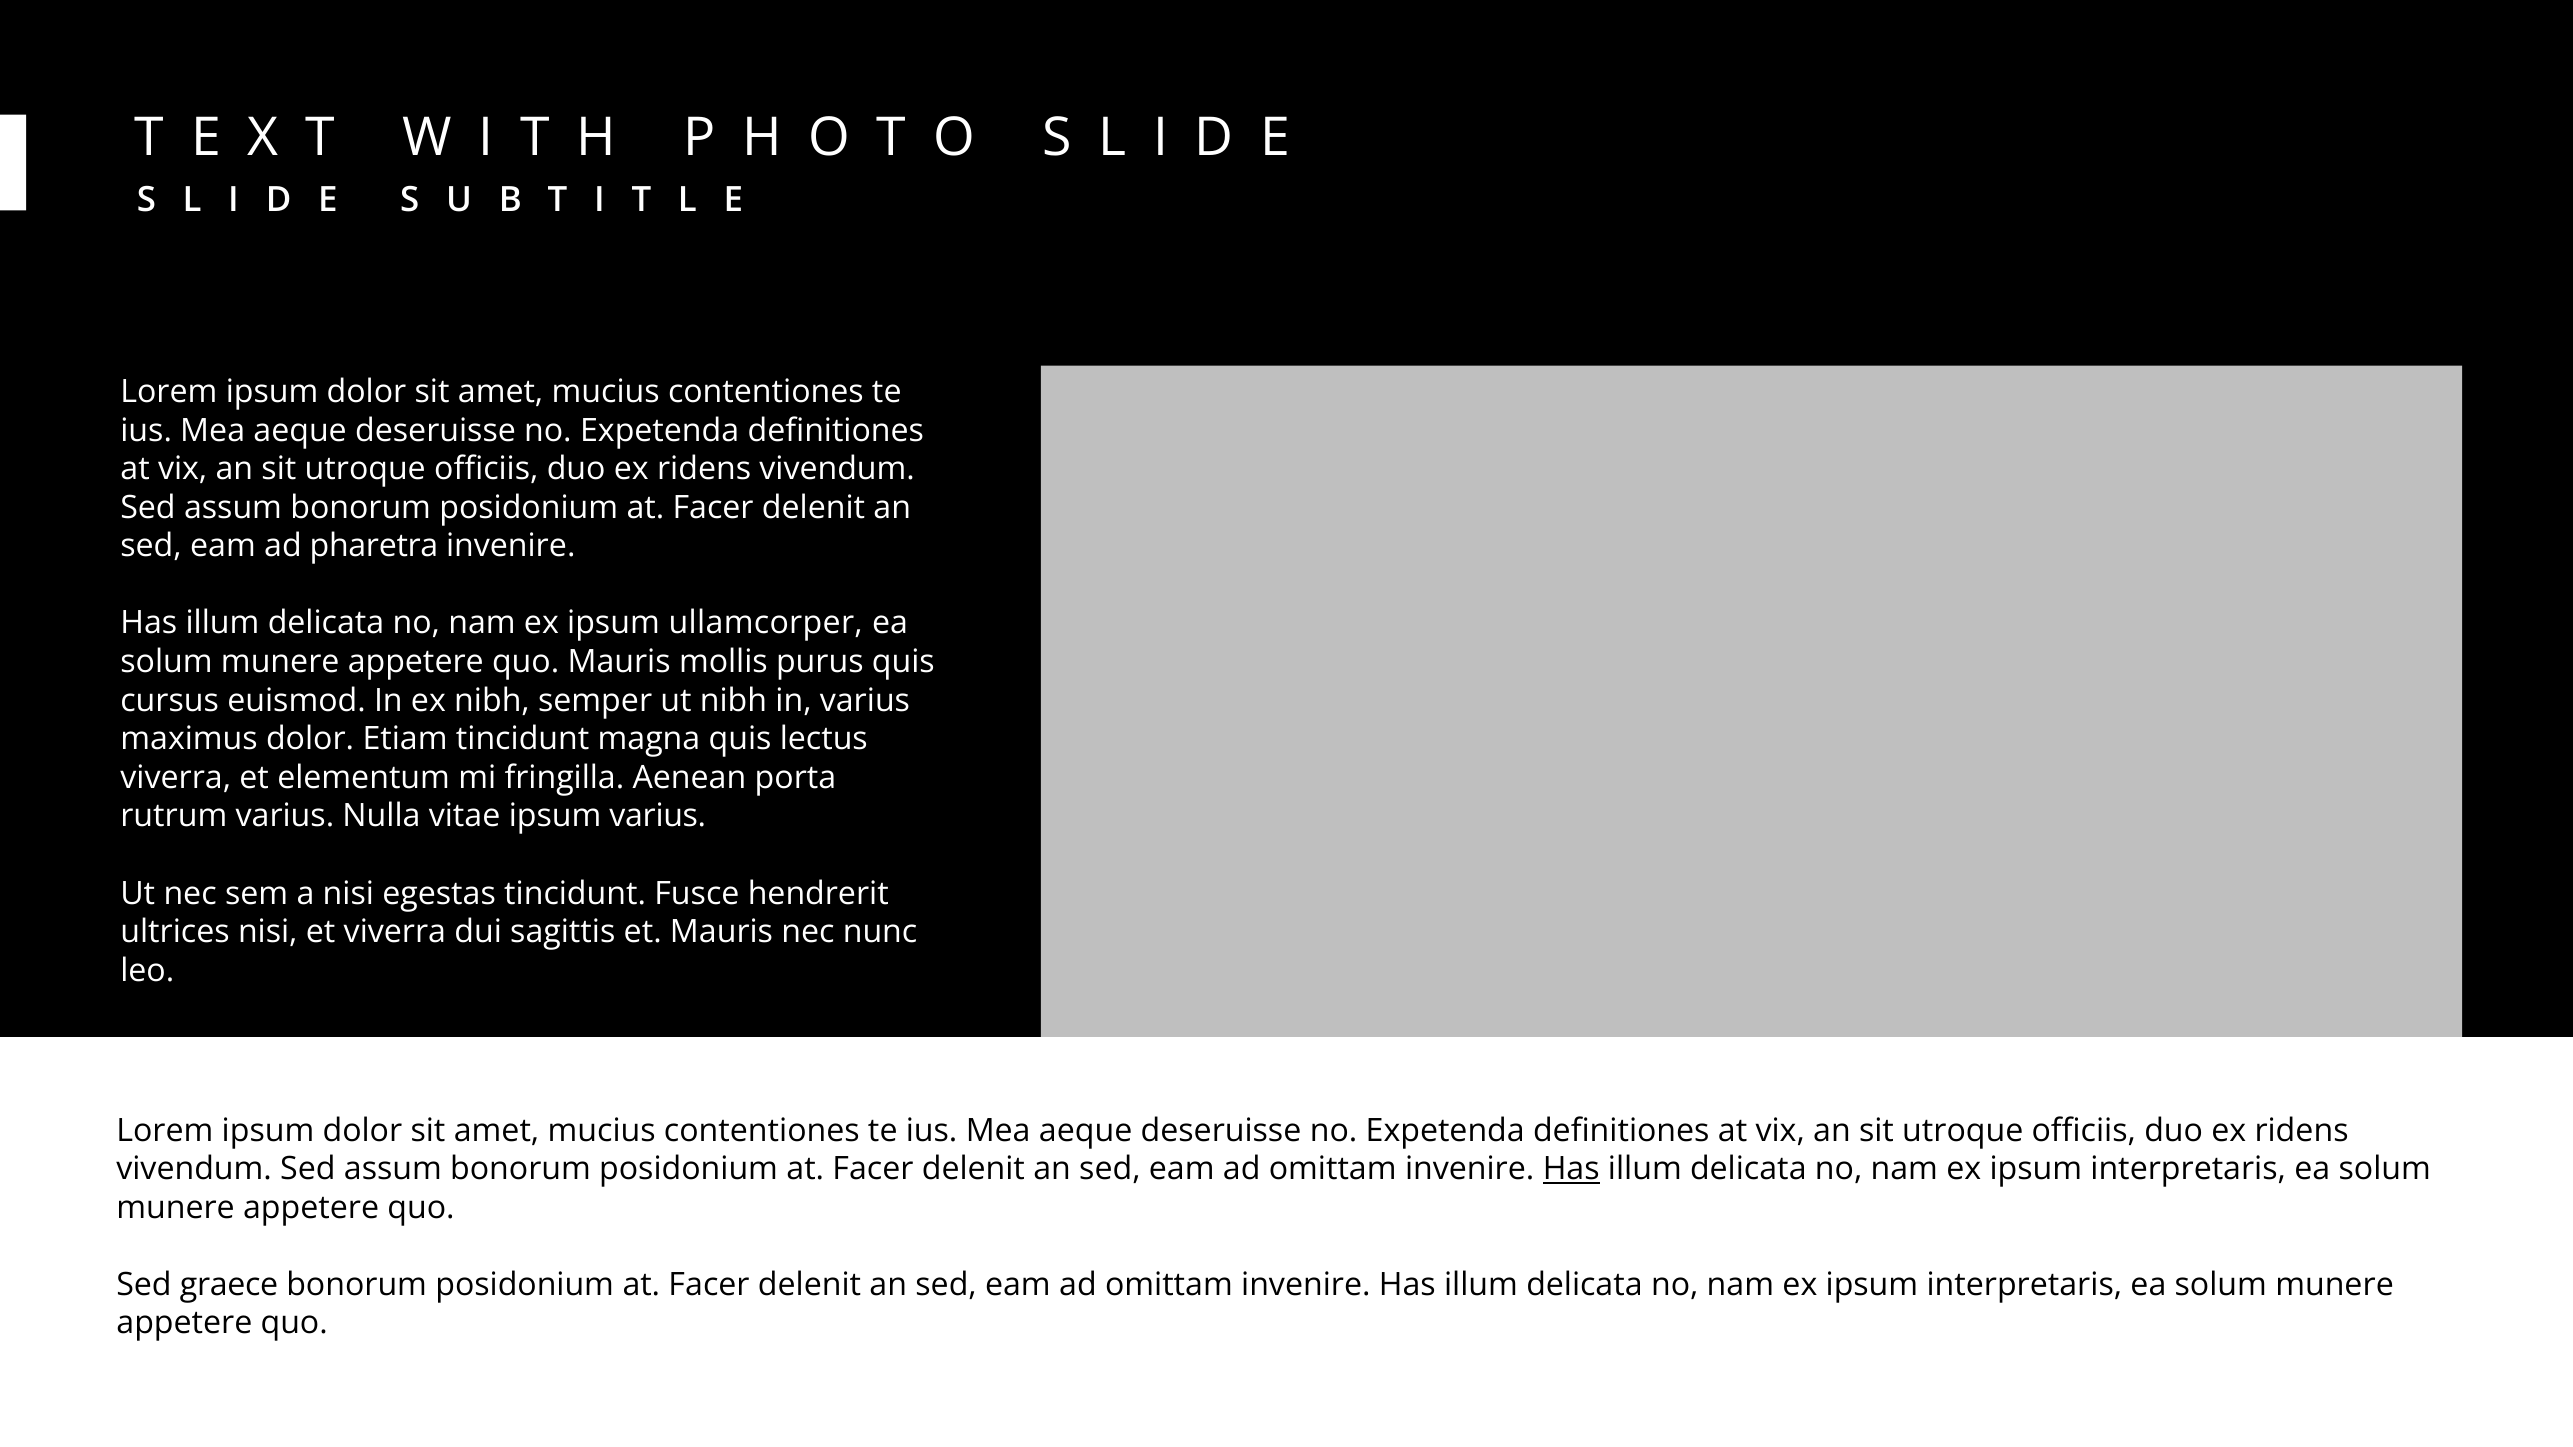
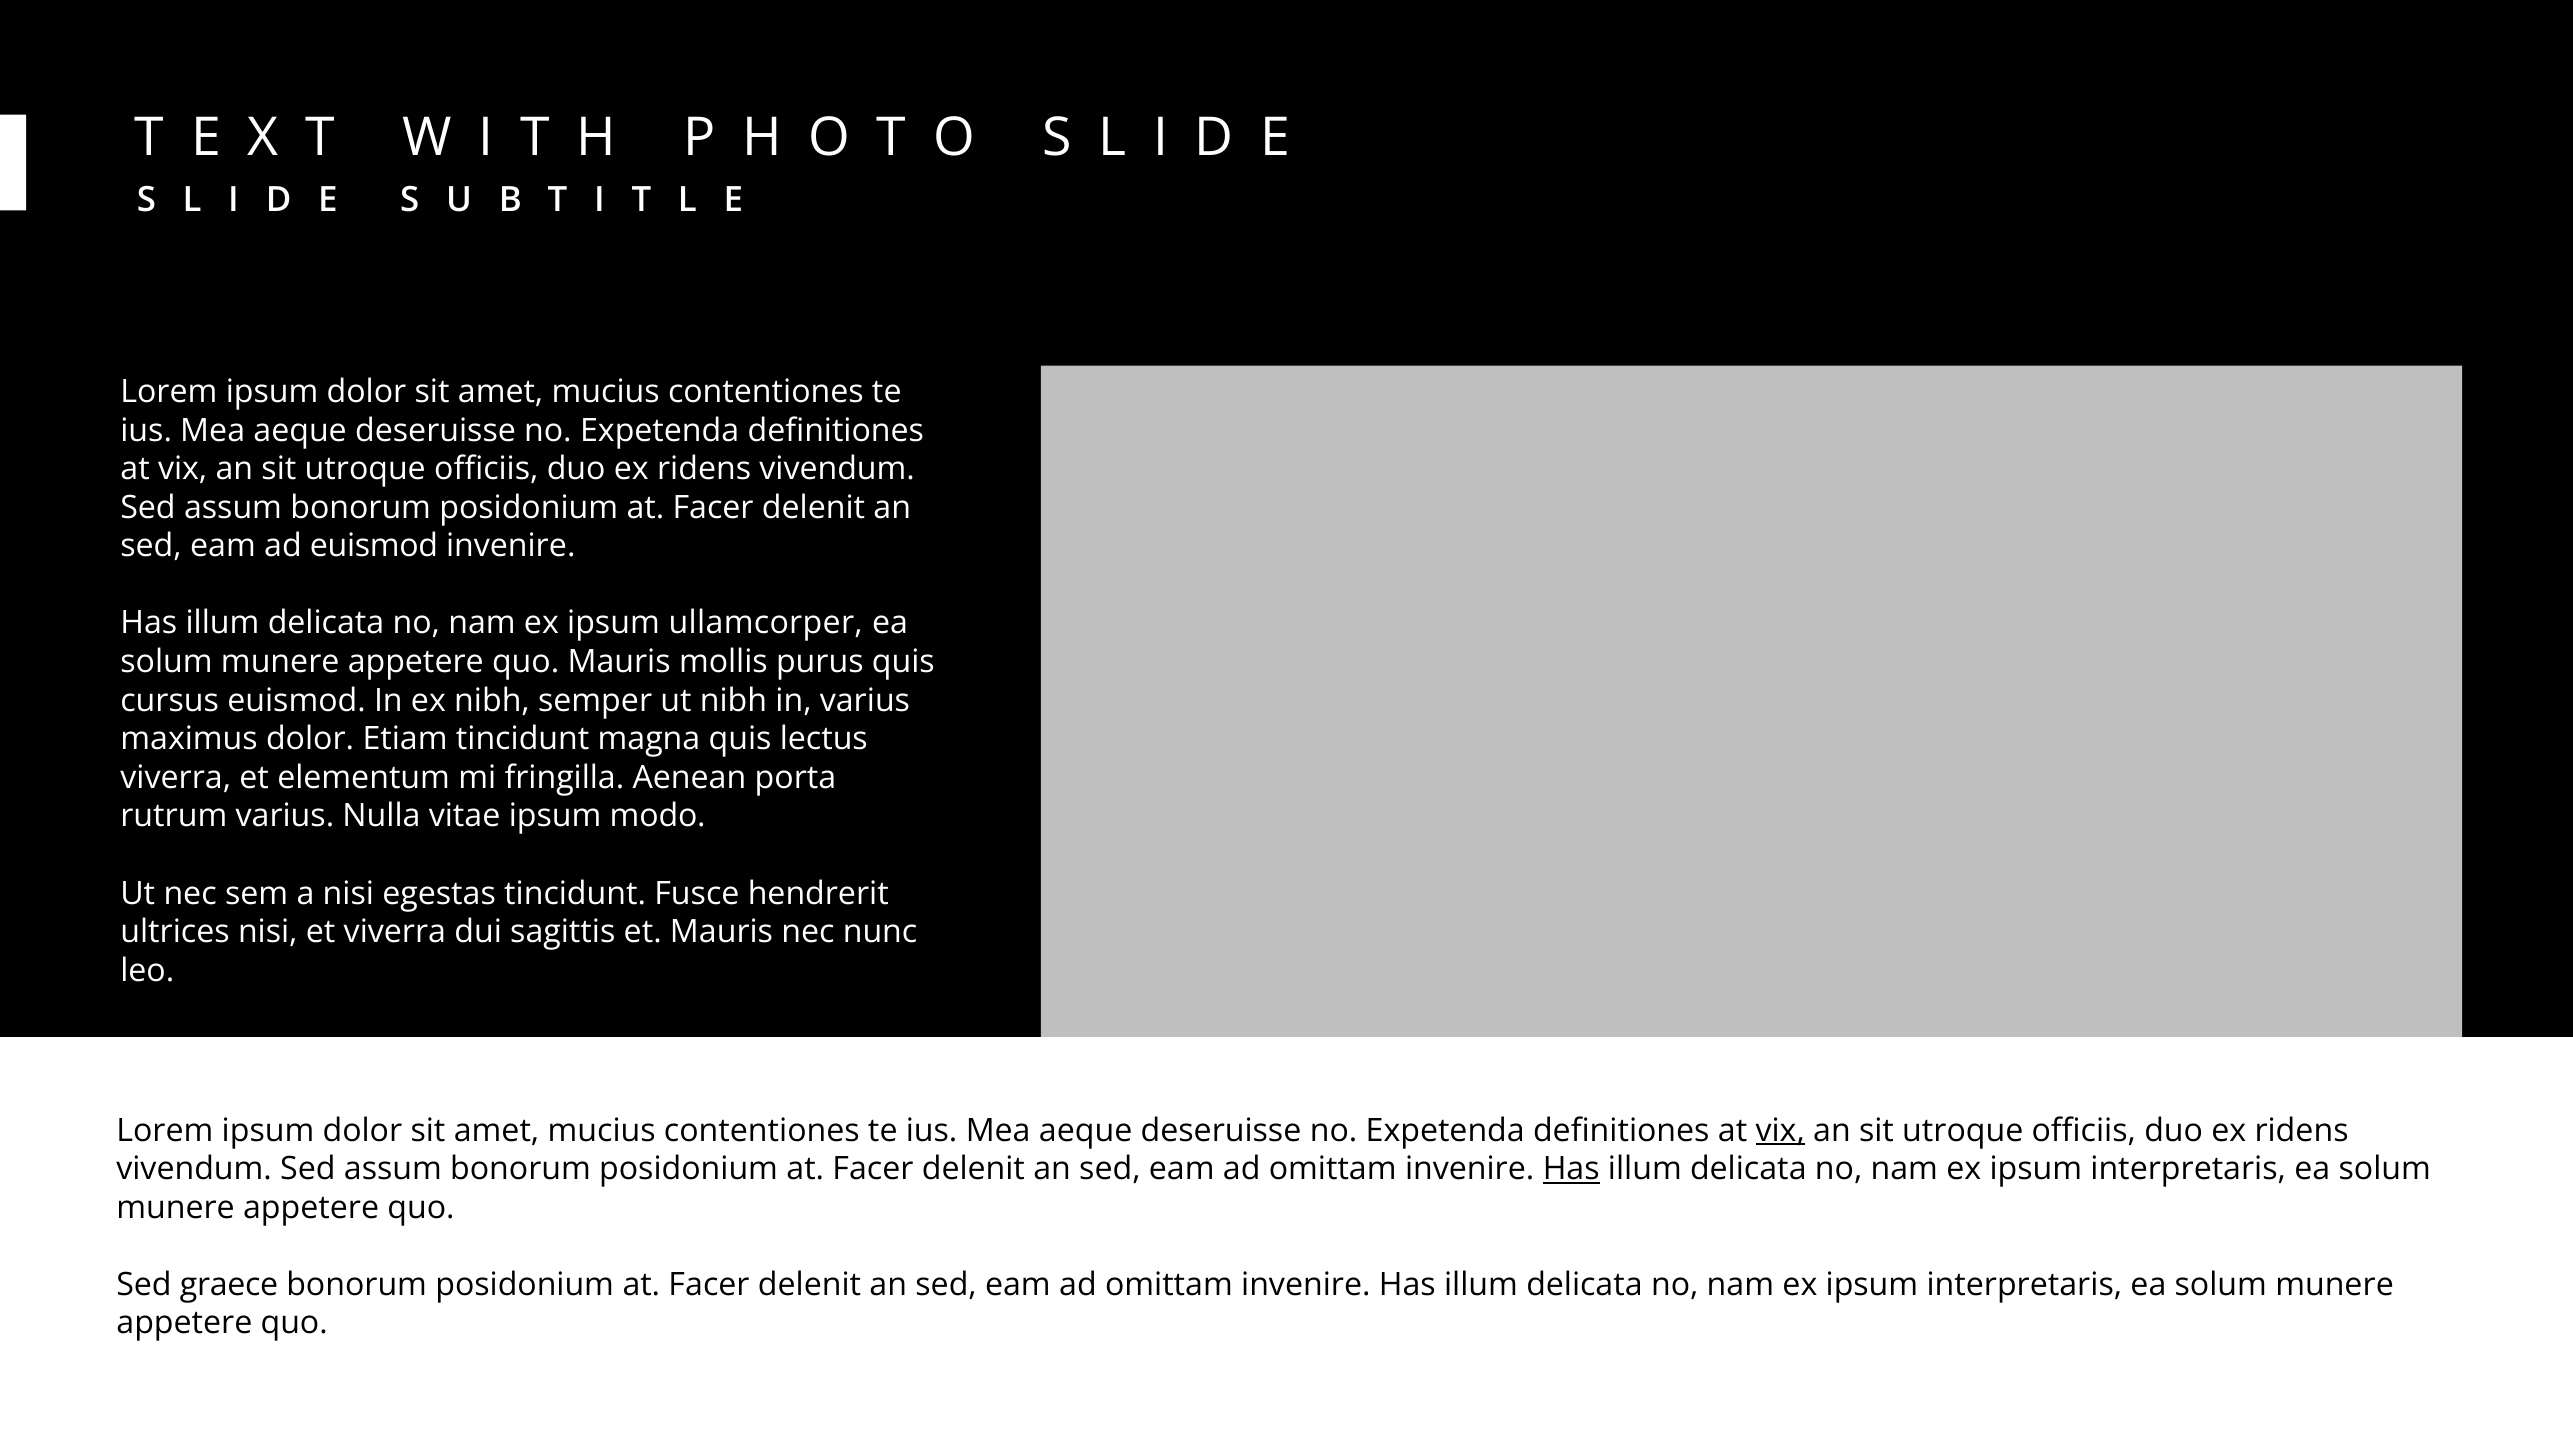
ad pharetra: pharetra -> euismod
ipsum varius: varius -> modo
vix at (1780, 1131) underline: none -> present
